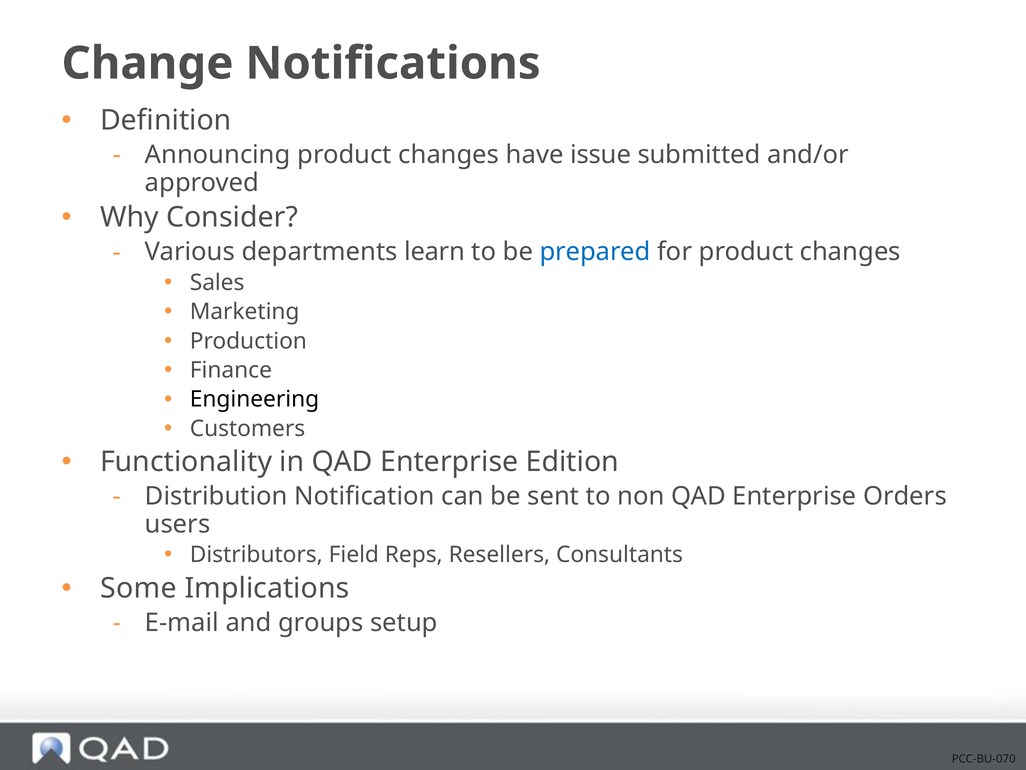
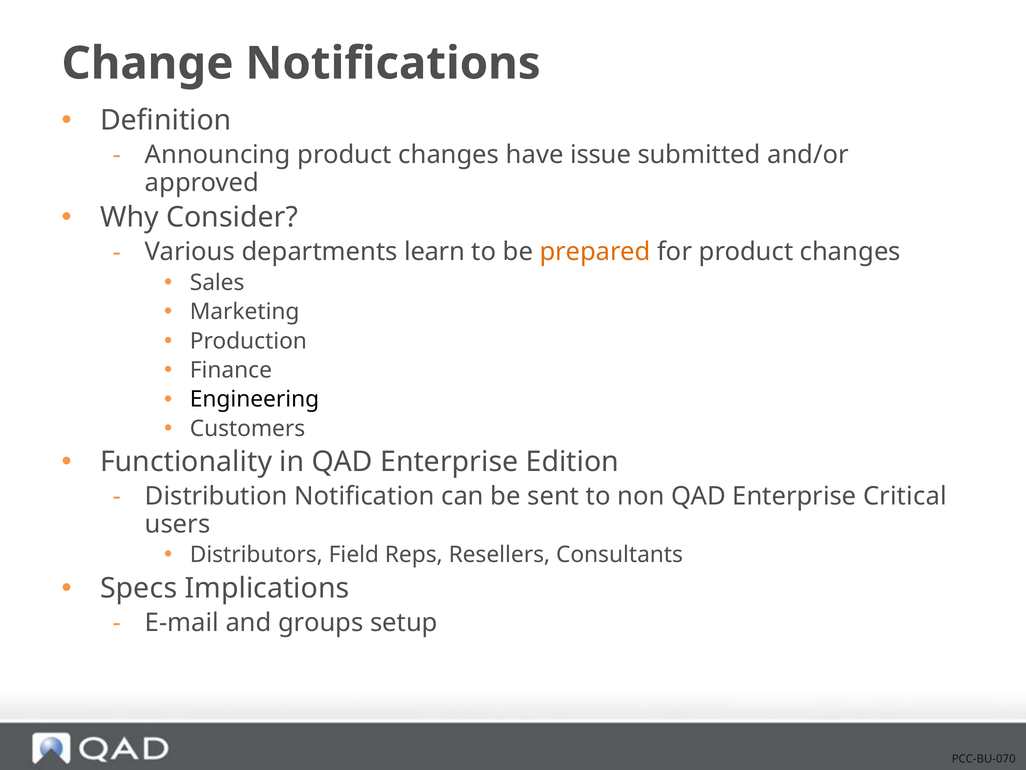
prepared colour: blue -> orange
Orders: Orders -> Critical
Some: Some -> Specs
